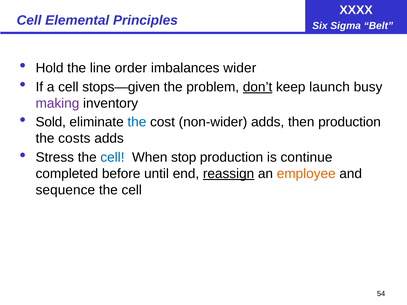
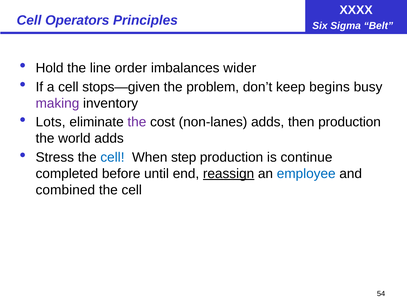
Elemental: Elemental -> Operators
don’t underline: present -> none
launch: launch -> begins
Sold: Sold -> Lots
the at (137, 122) colour: blue -> purple
non-wider: non-wider -> non-lanes
costs: costs -> world
stop: stop -> step
employee colour: orange -> blue
sequence: sequence -> combined
